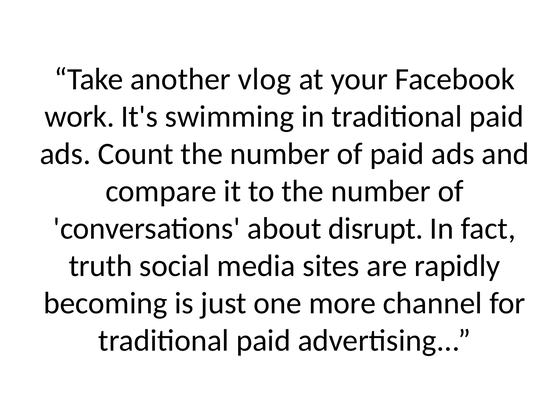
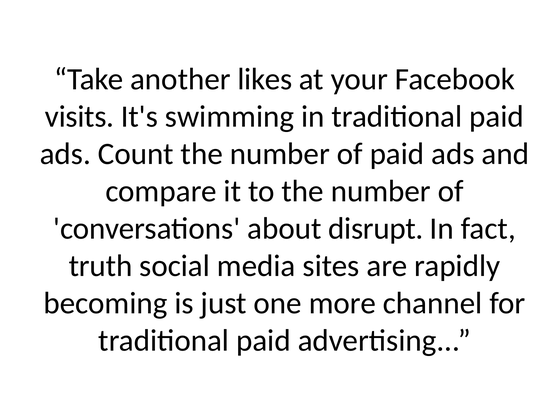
vlog: vlog -> likes
work: work -> visits
